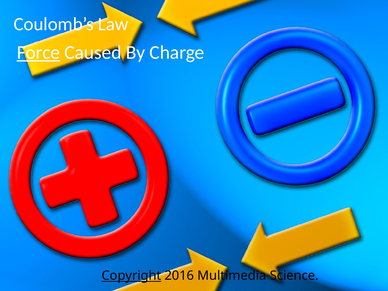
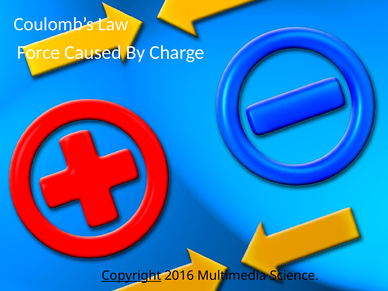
Force underline: present -> none
